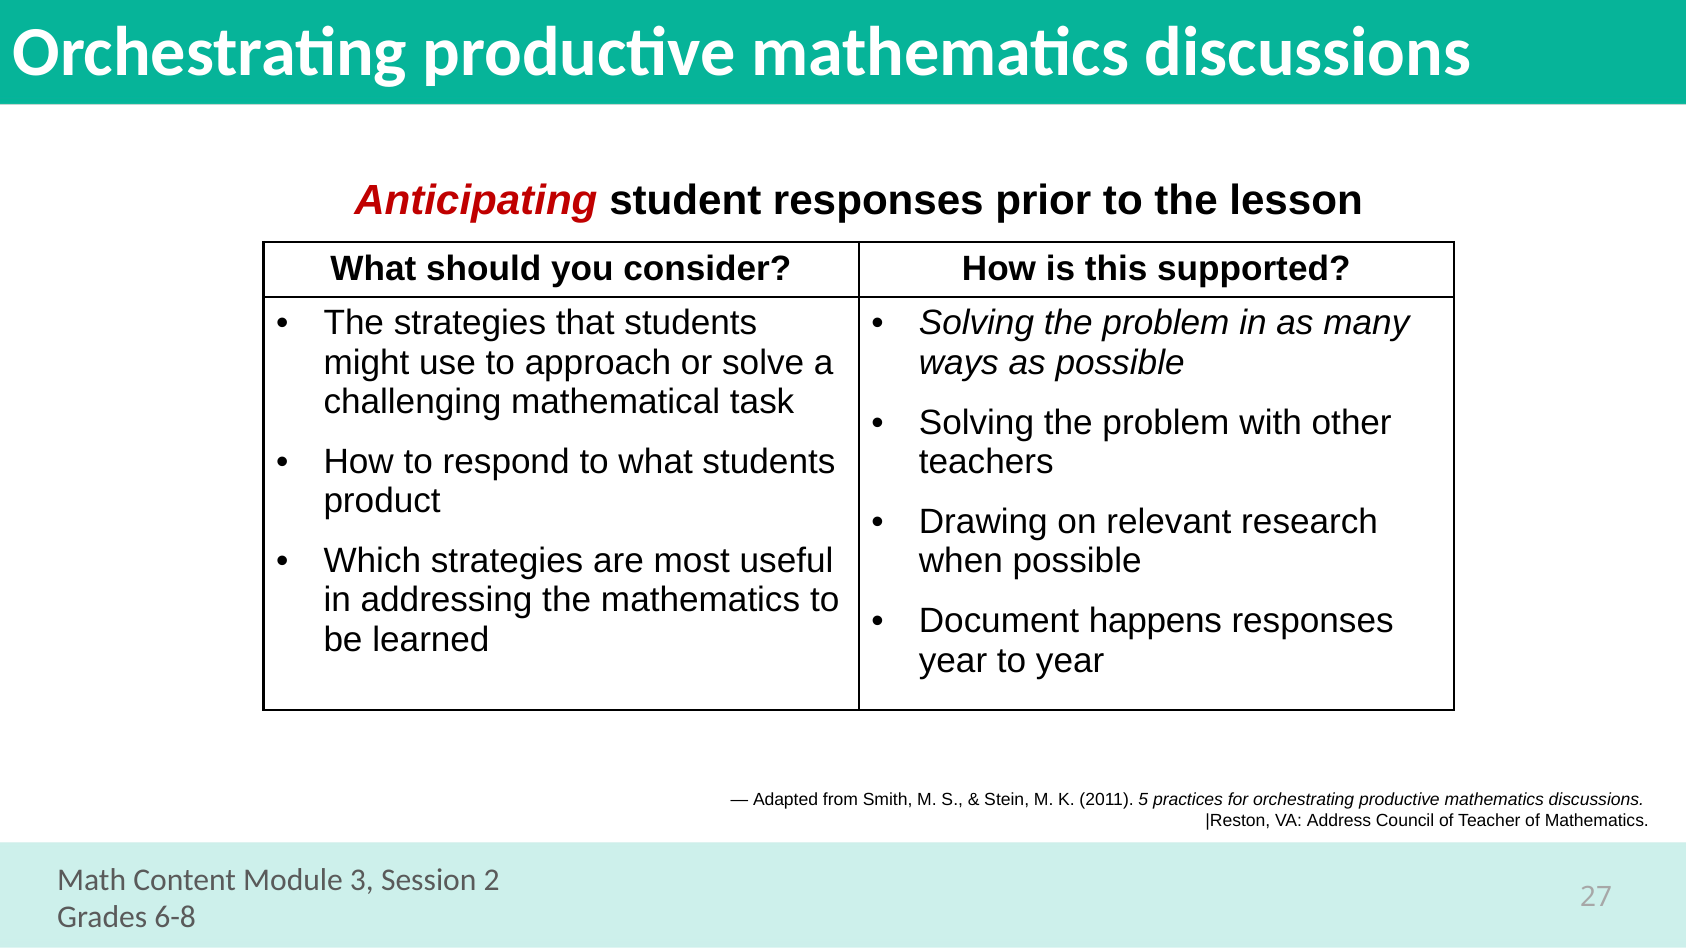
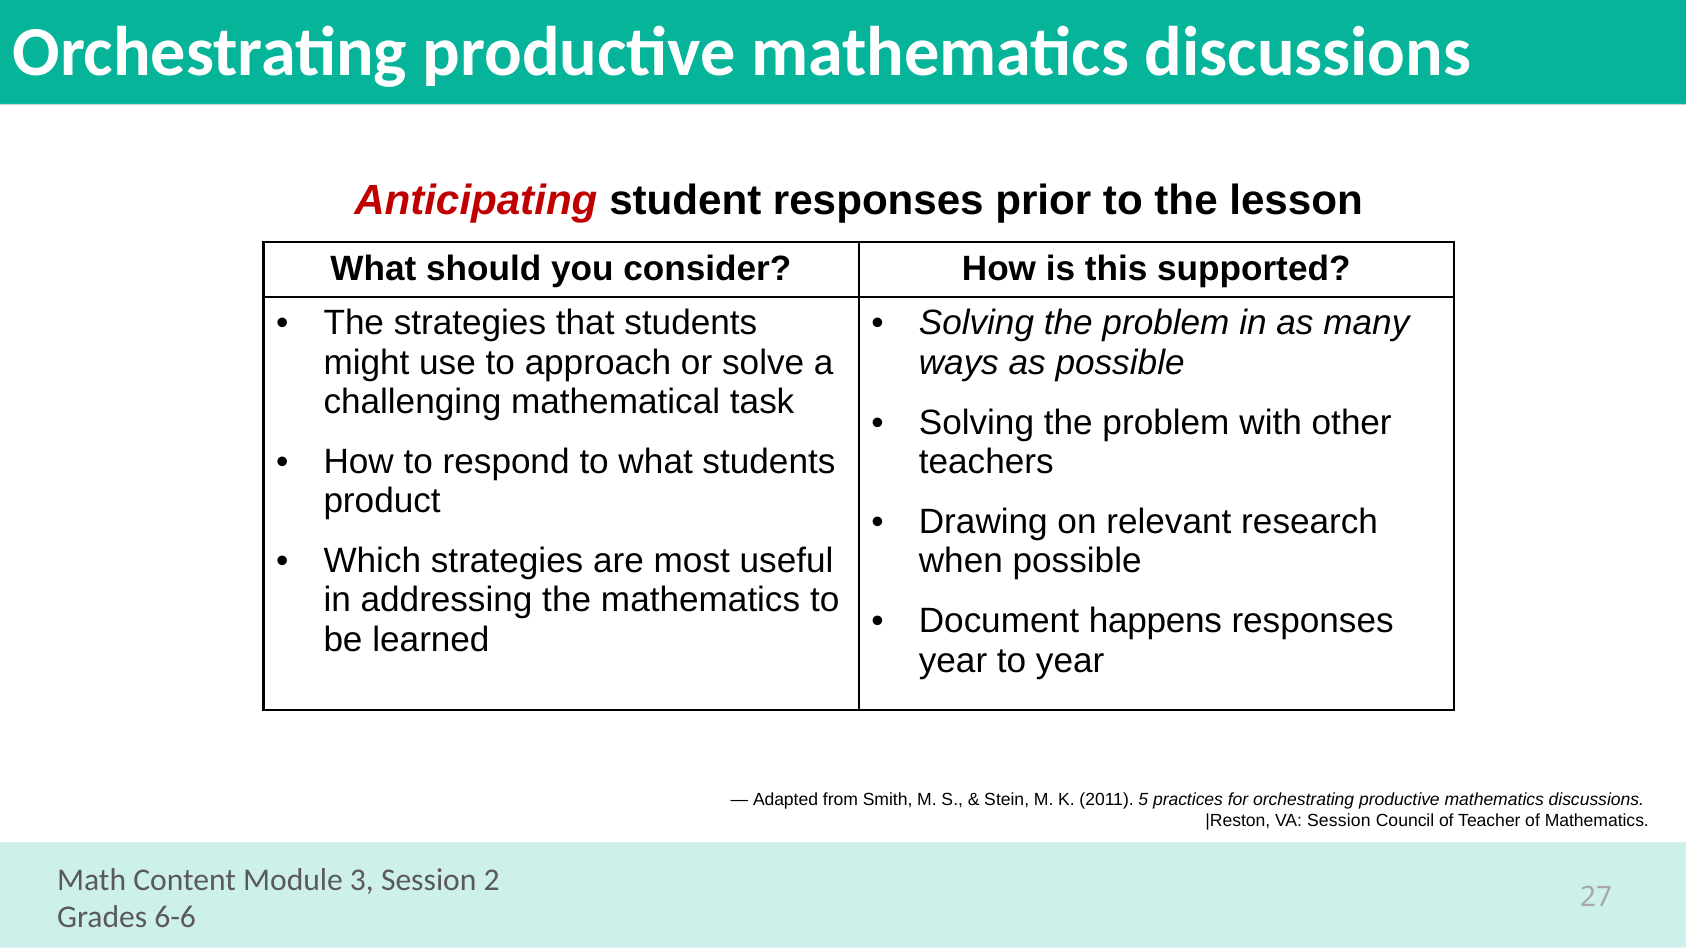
VA Address: Address -> Session
6-8: 6-8 -> 6-6
